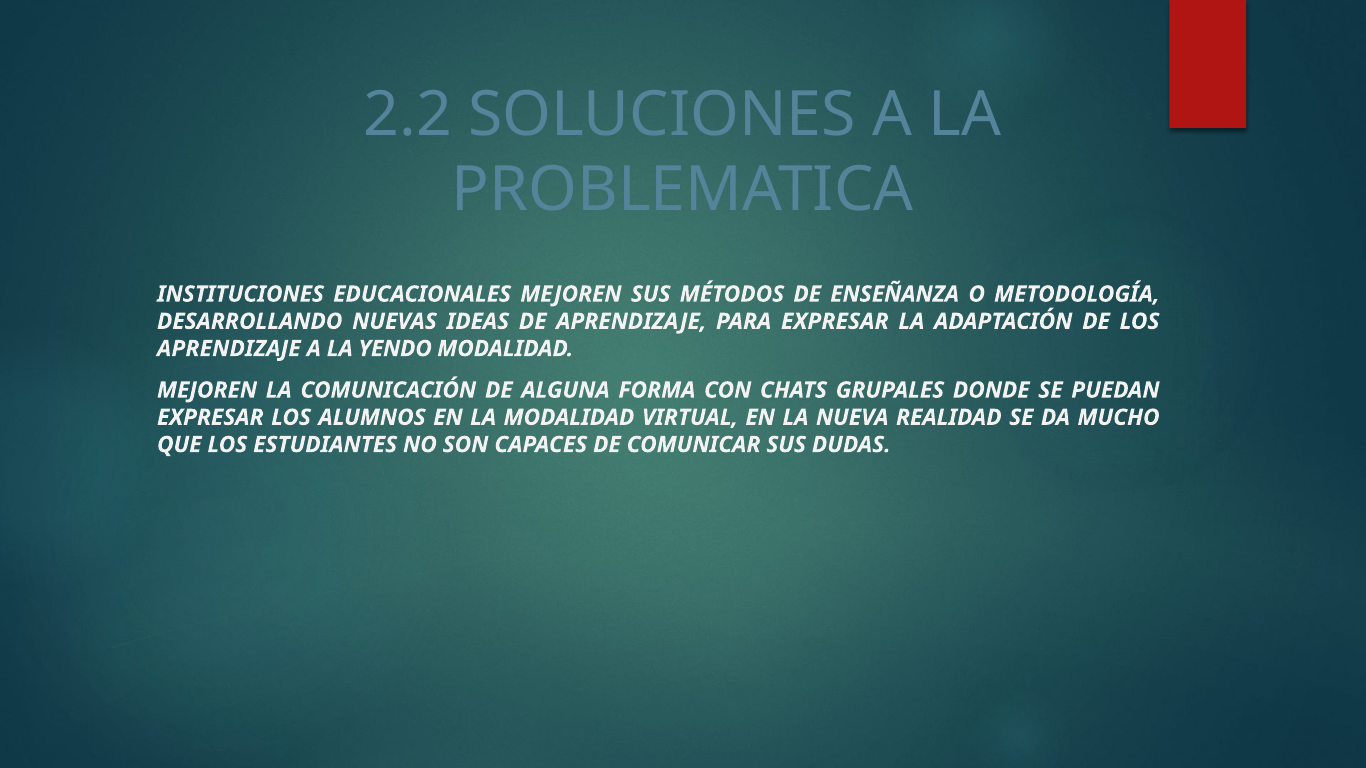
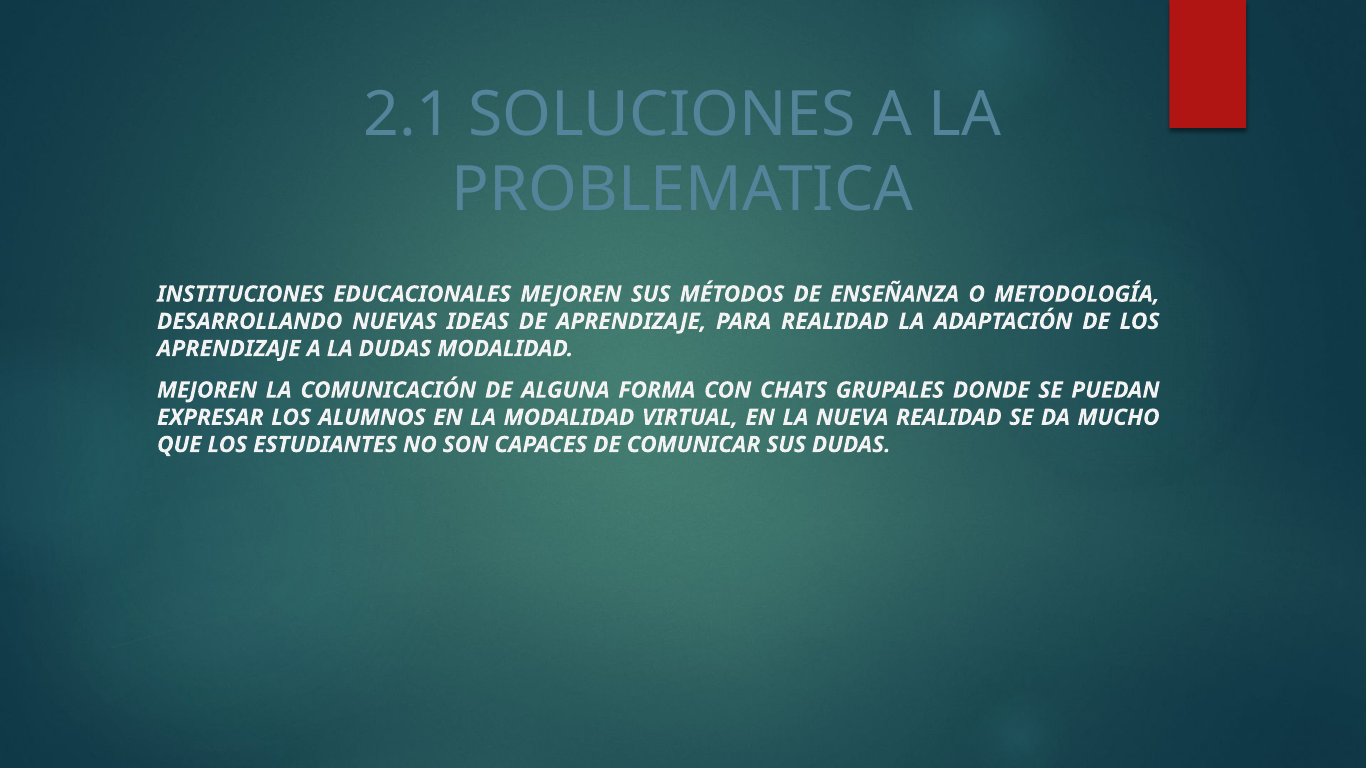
2.2: 2.2 -> 2.1
PARA EXPRESAR: EXPRESAR -> REALIDAD
LA YENDO: YENDO -> DUDAS
